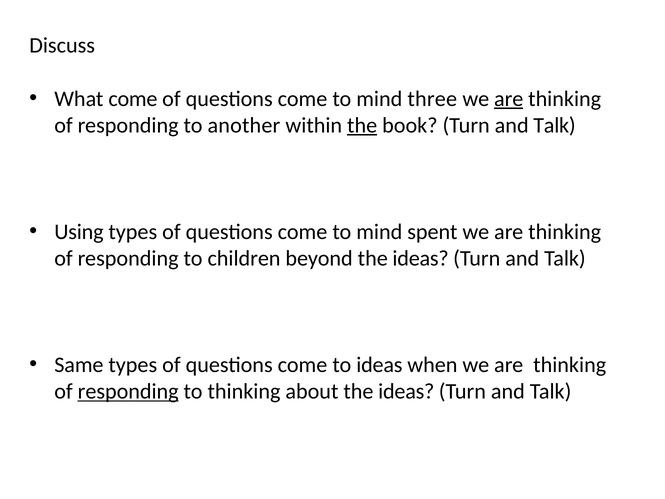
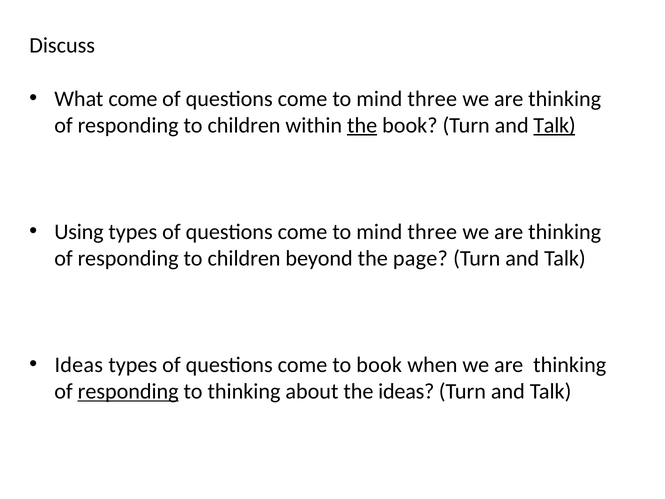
are at (509, 99) underline: present -> none
another at (244, 125): another -> children
Talk at (554, 125) underline: none -> present
spent at (432, 232): spent -> three
beyond the ideas: ideas -> page
Same at (79, 365): Same -> Ideas
to ideas: ideas -> book
